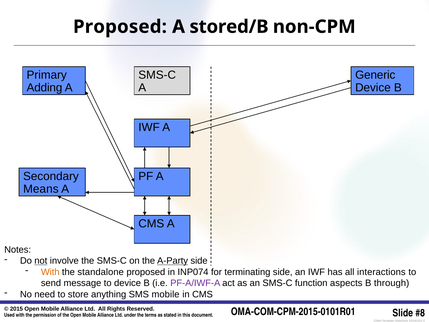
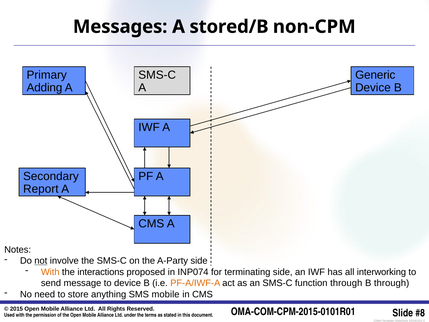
Proposed at (120, 27): Proposed -> Messages
Means: Means -> Report
A-Party underline: present -> none
standalone: standalone -> interactions
interactions: interactions -> interworking
PF-A/IWF-A colour: purple -> orange
function aspects: aspects -> through
